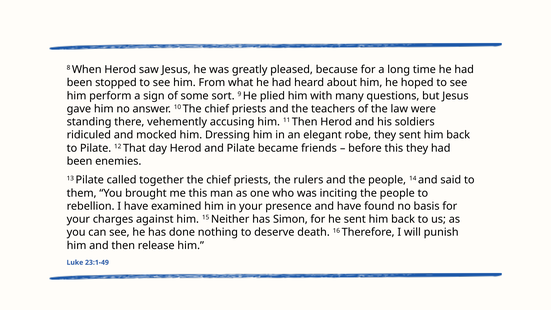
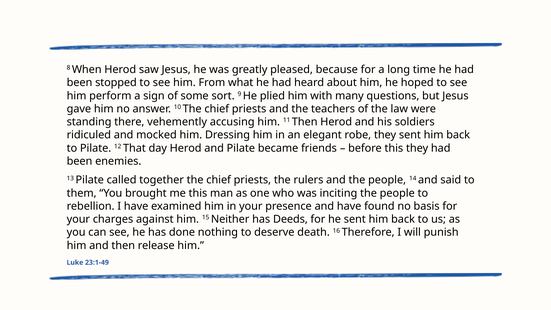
Simon: Simon -> Deeds
